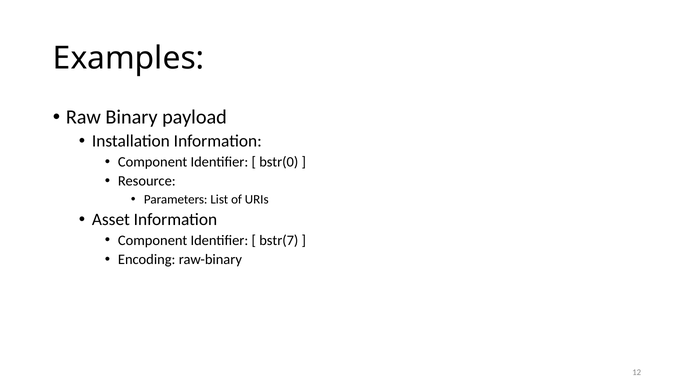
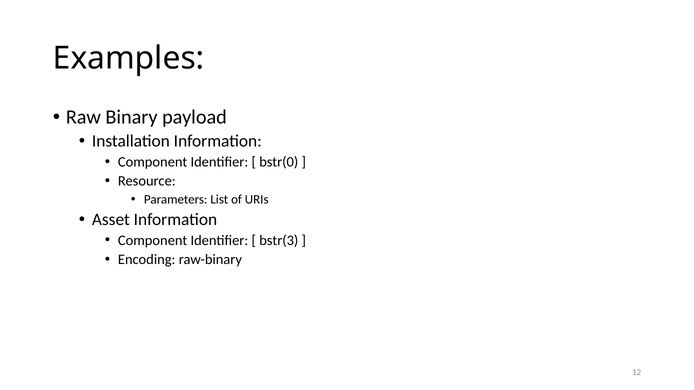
bstr(7: bstr(7 -> bstr(3
